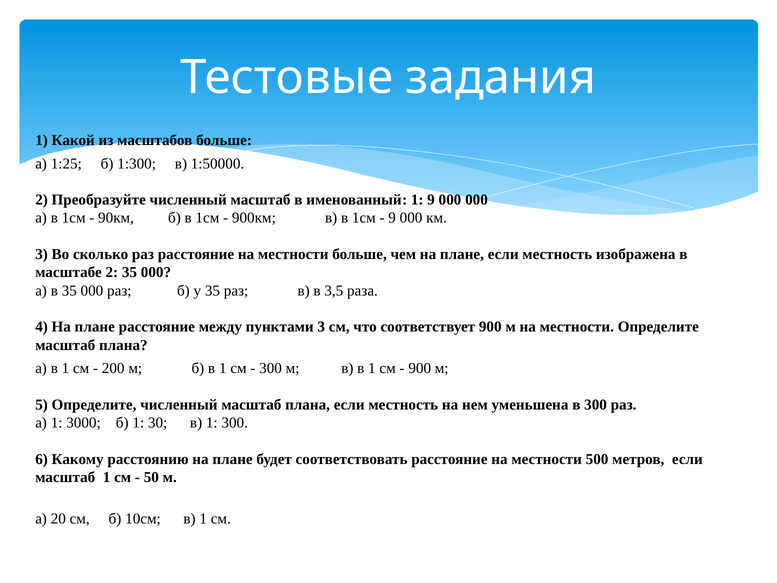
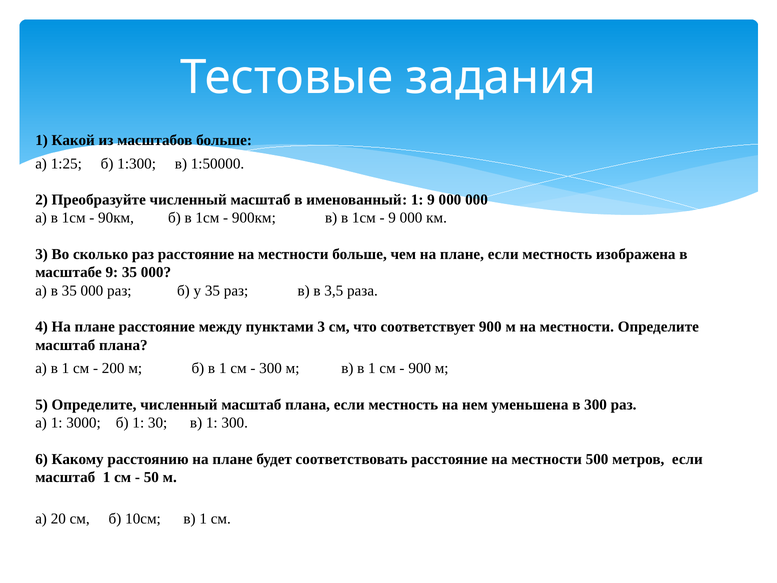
масштабе 2: 2 -> 9
